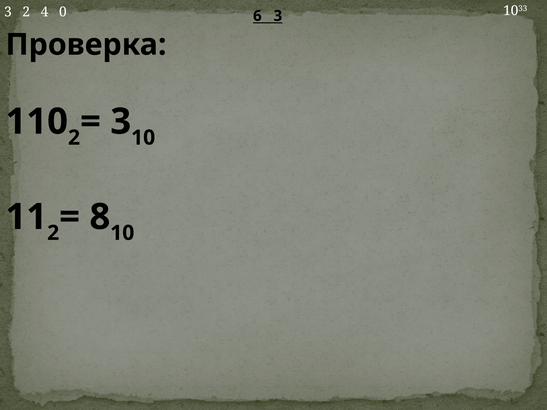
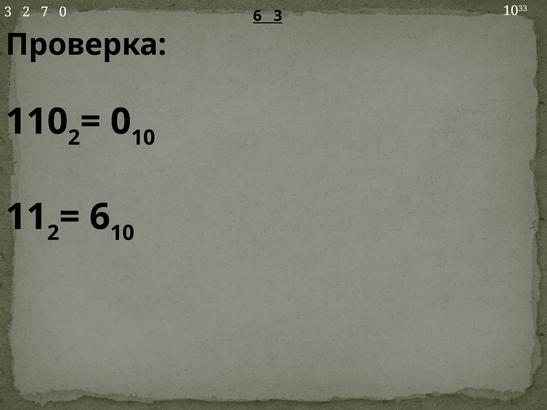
4: 4 -> 7
3 at (121, 122): 3 -> 0
8 at (100, 217): 8 -> 6
